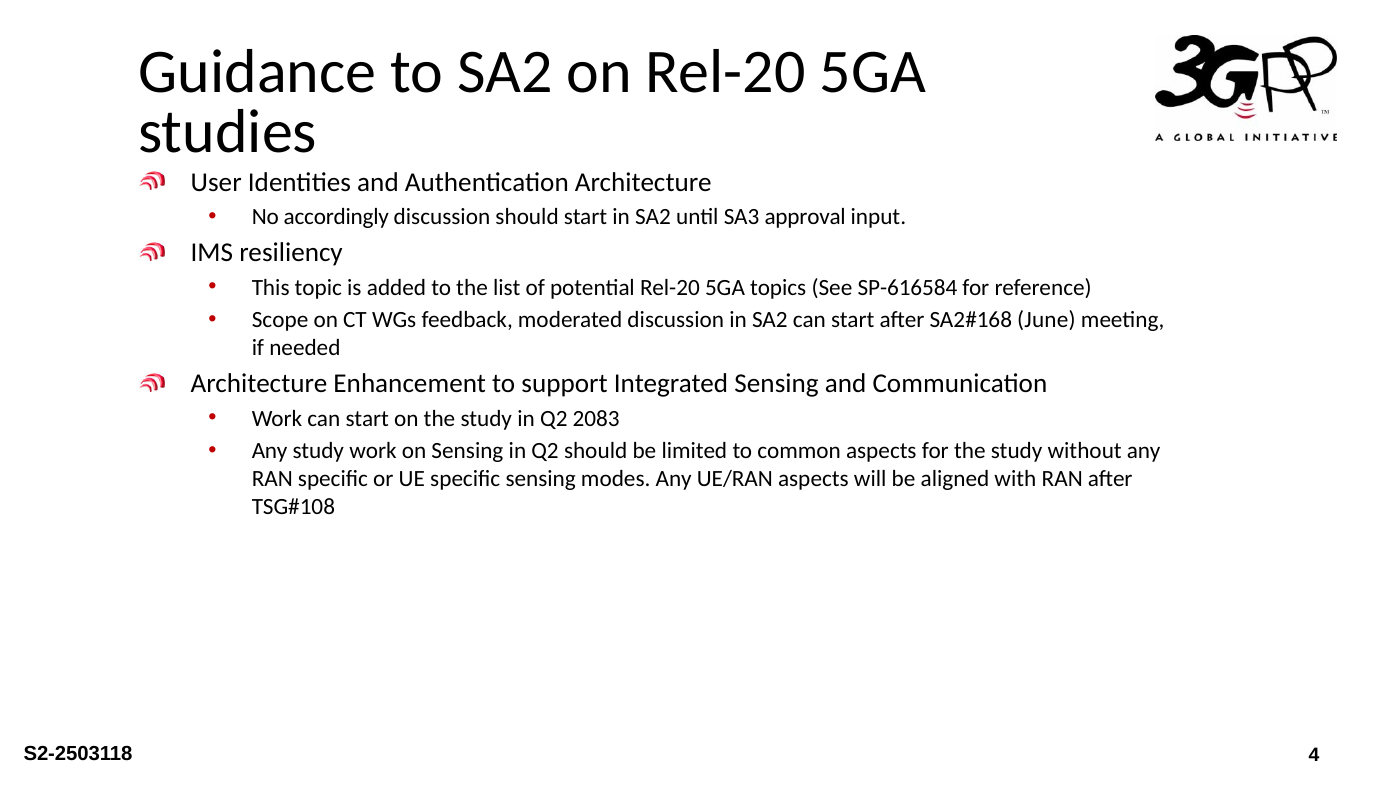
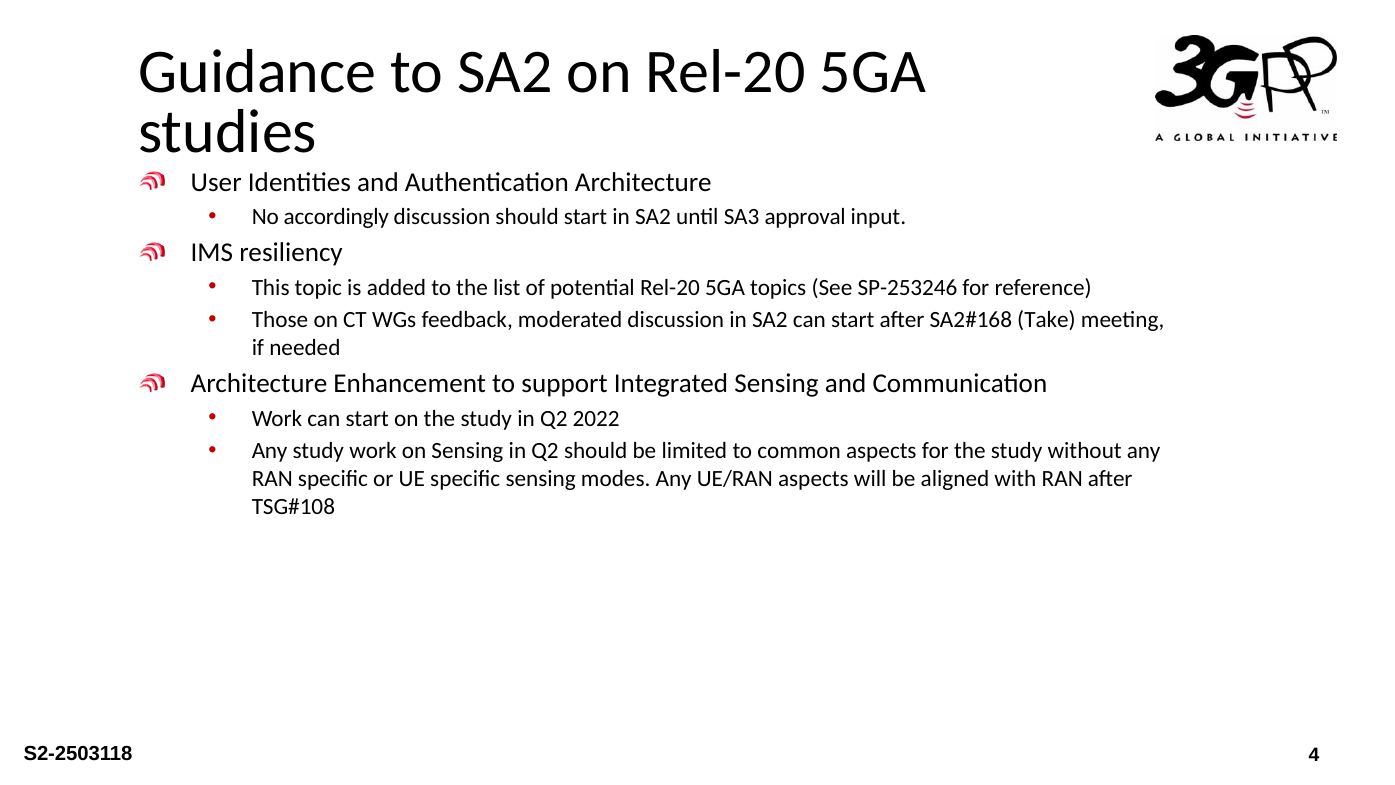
SP-616584: SP-616584 -> SP-253246
Scope: Scope -> Those
June: June -> Take
2083: 2083 -> 2022
